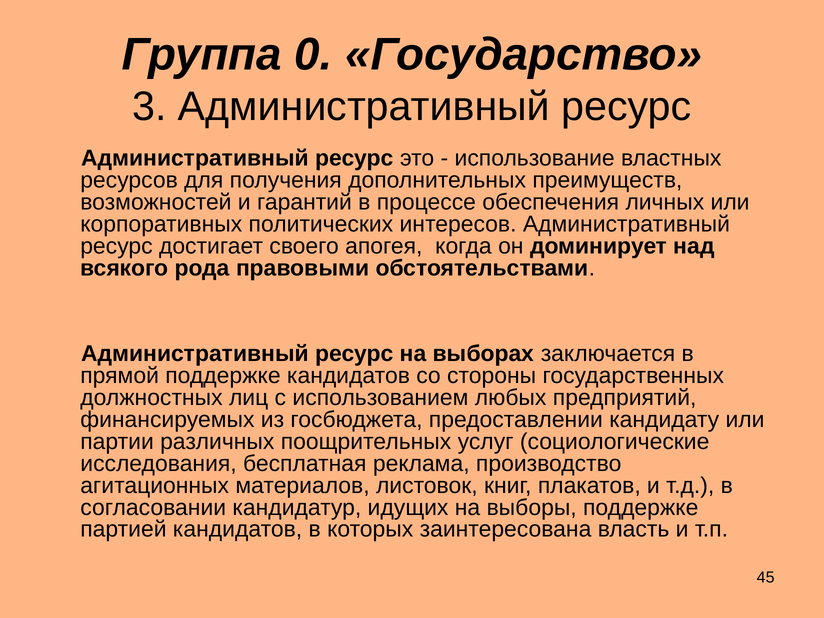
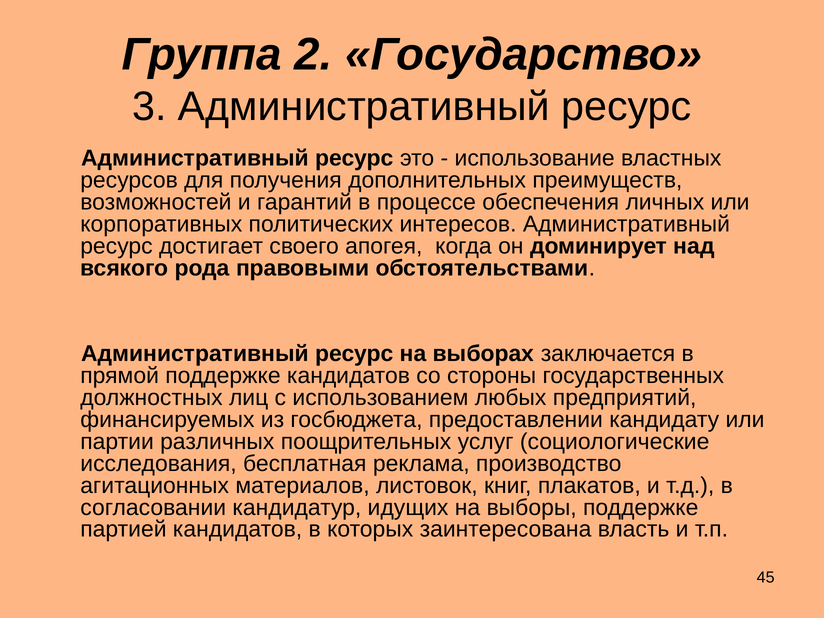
0: 0 -> 2
